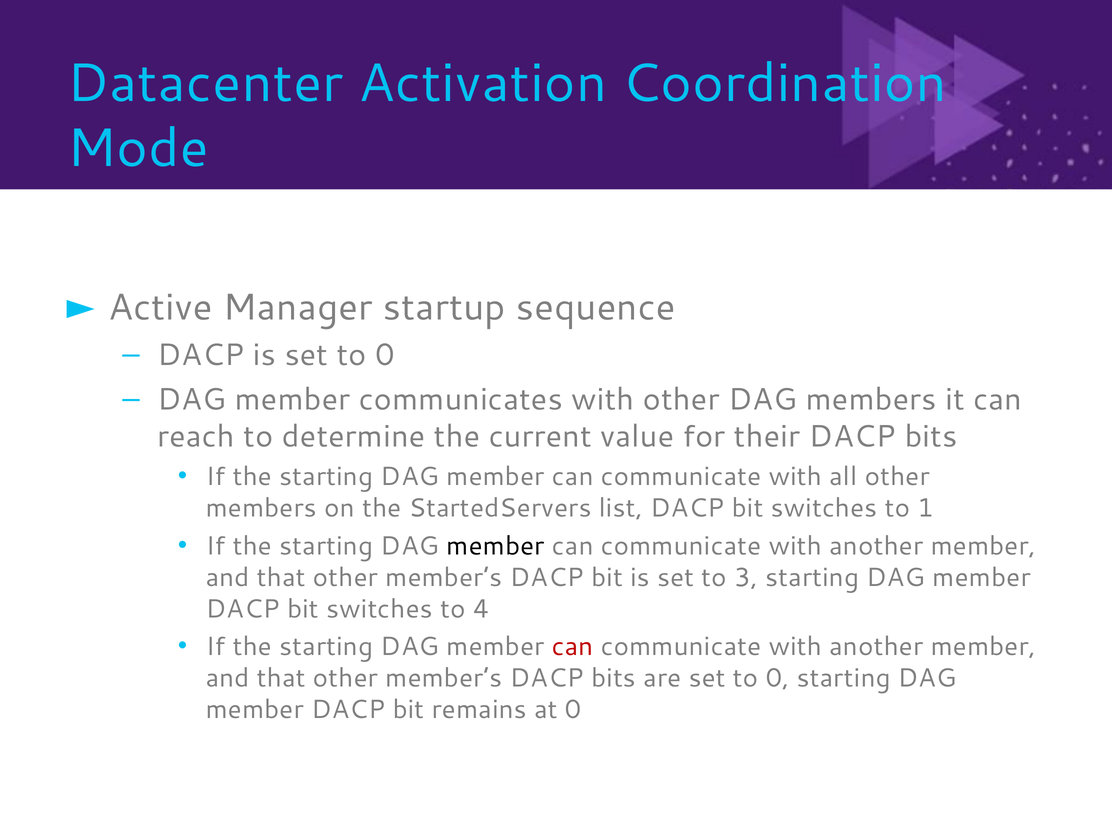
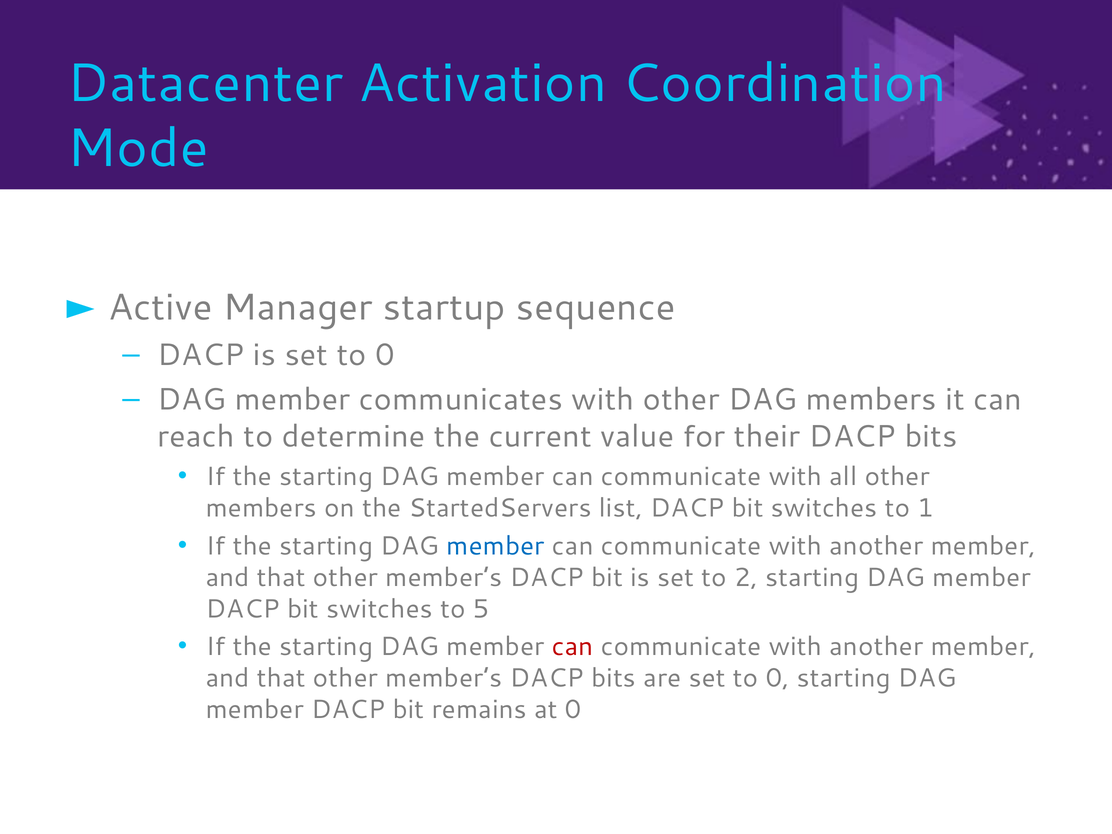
member at (496, 546) colour: black -> blue
3: 3 -> 2
4: 4 -> 5
